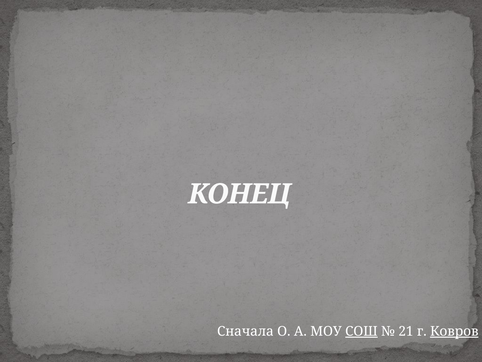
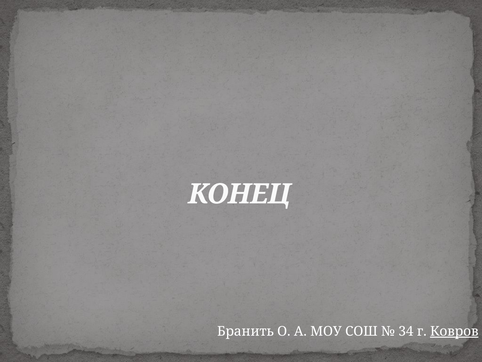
Сначала: Сначала -> Бранить
СОШ underline: present -> none
21: 21 -> 34
